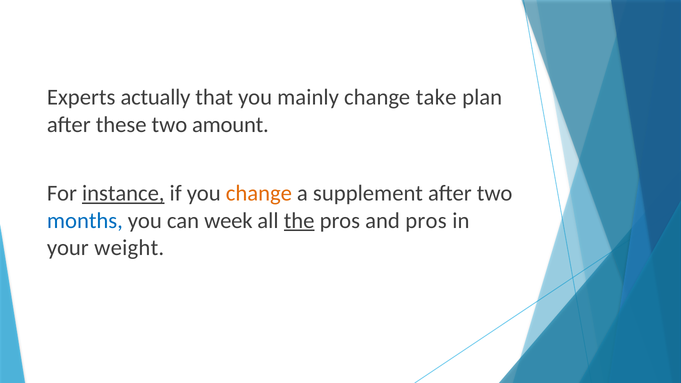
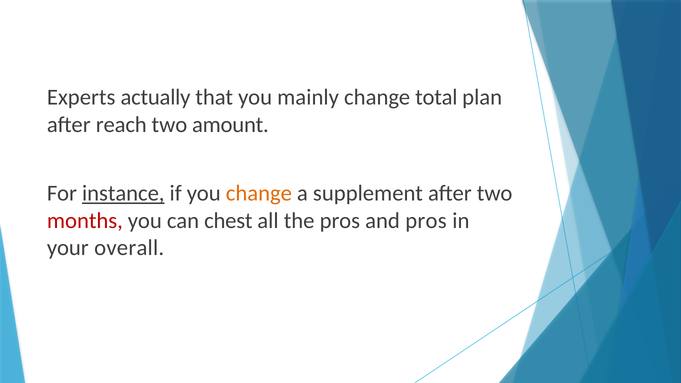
take: take -> total
these: these -> reach
months colour: blue -> red
week: week -> chest
the underline: present -> none
weight: weight -> overall
